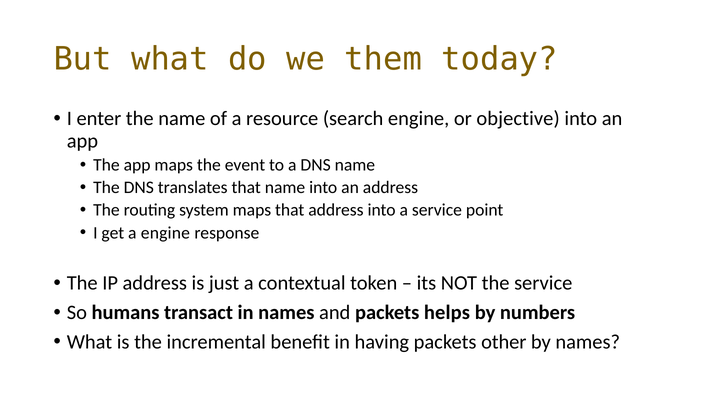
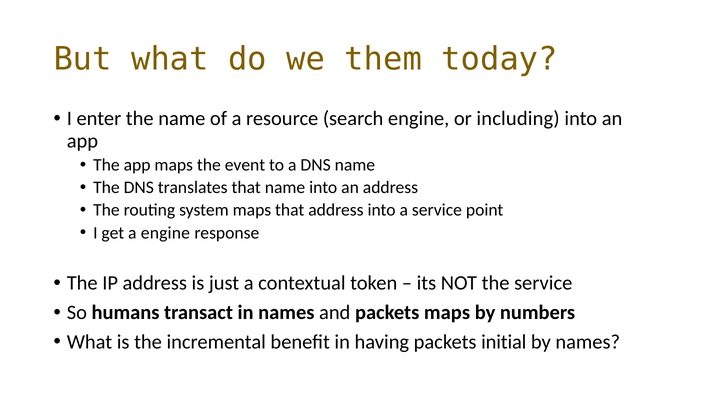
objective: objective -> including
packets helps: helps -> maps
other: other -> initial
